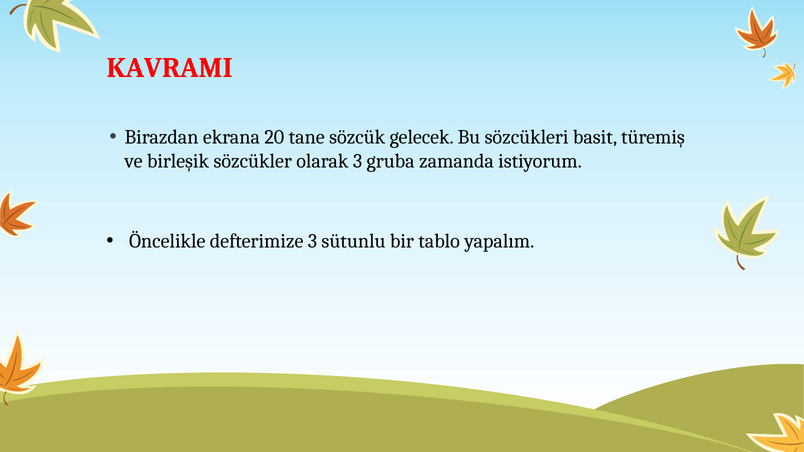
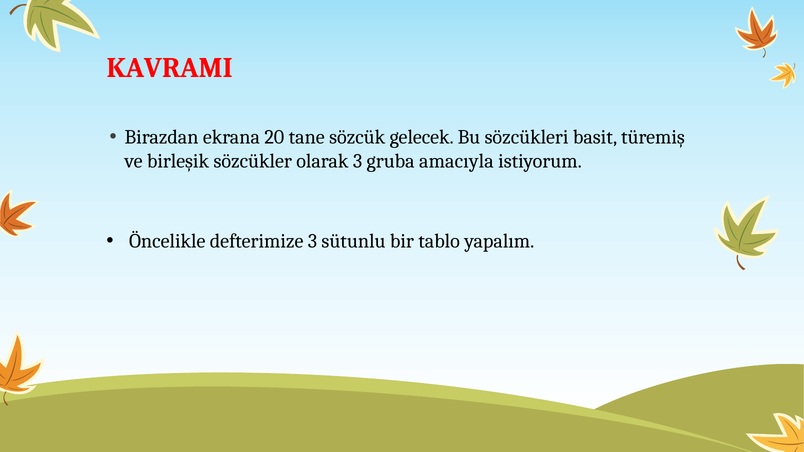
zamanda: zamanda -> amacıyla
